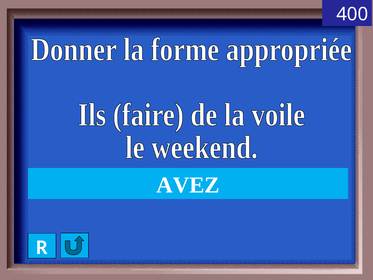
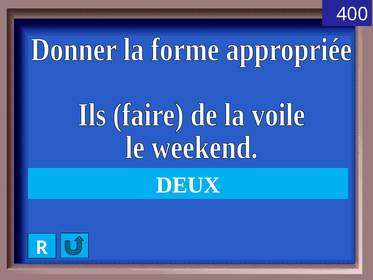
AVEZ: AVEZ -> DEUX
